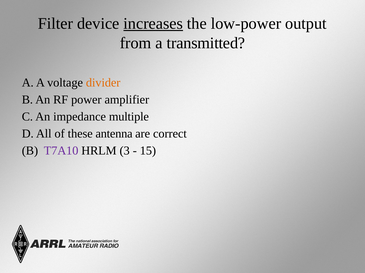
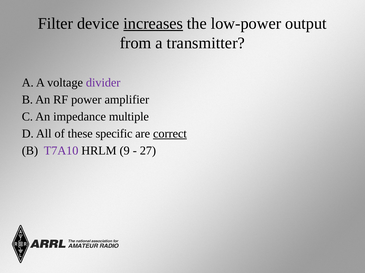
transmitted: transmitted -> transmitter
divider colour: orange -> purple
antenna: antenna -> specific
correct underline: none -> present
3: 3 -> 9
15: 15 -> 27
